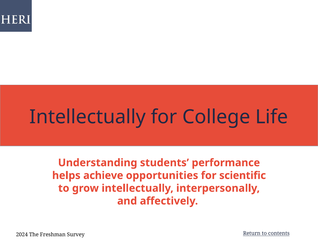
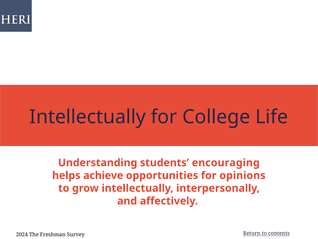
performance: performance -> encouraging
scientific: scientific -> opinions
